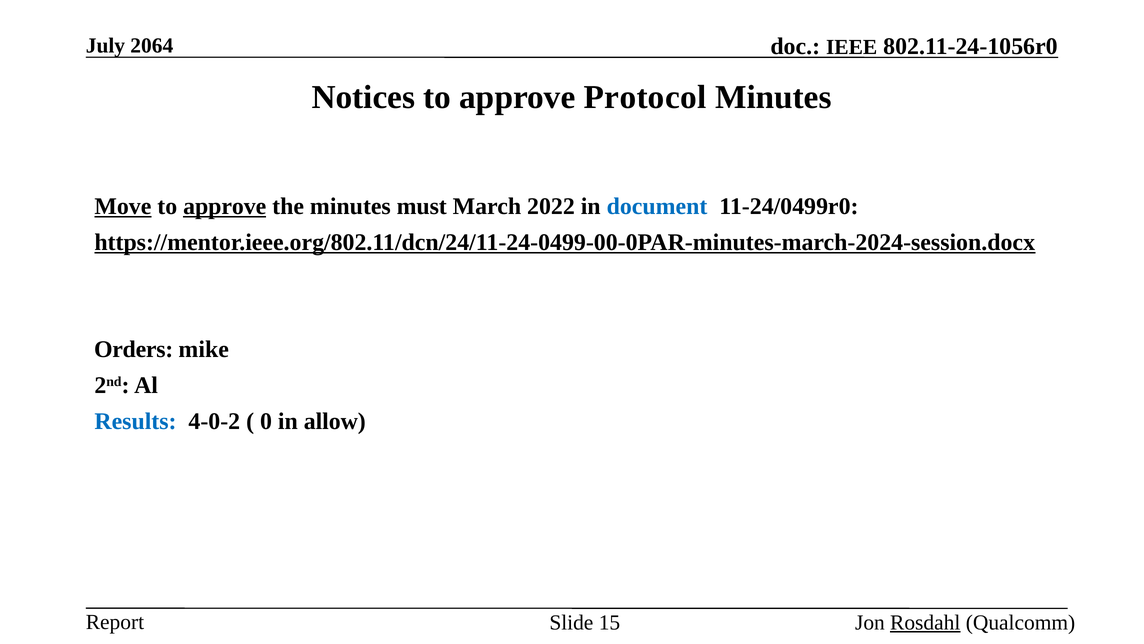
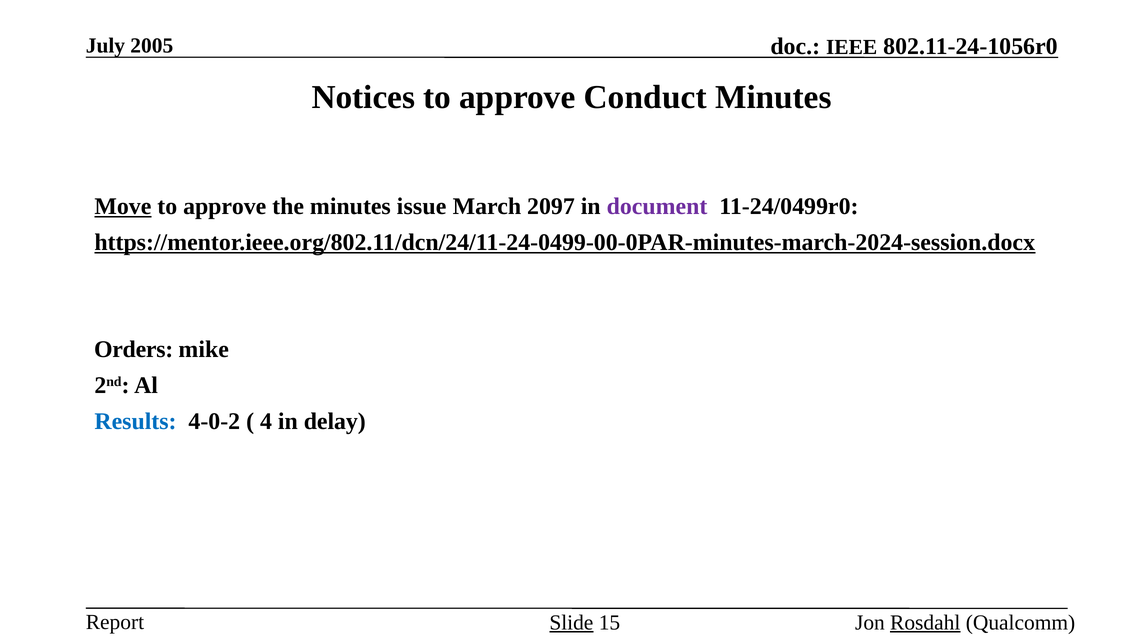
2064: 2064 -> 2005
Protocol: Protocol -> Conduct
approve at (225, 206) underline: present -> none
must: must -> issue
2022: 2022 -> 2097
document colour: blue -> purple
0: 0 -> 4
allow: allow -> delay
Slide underline: none -> present
